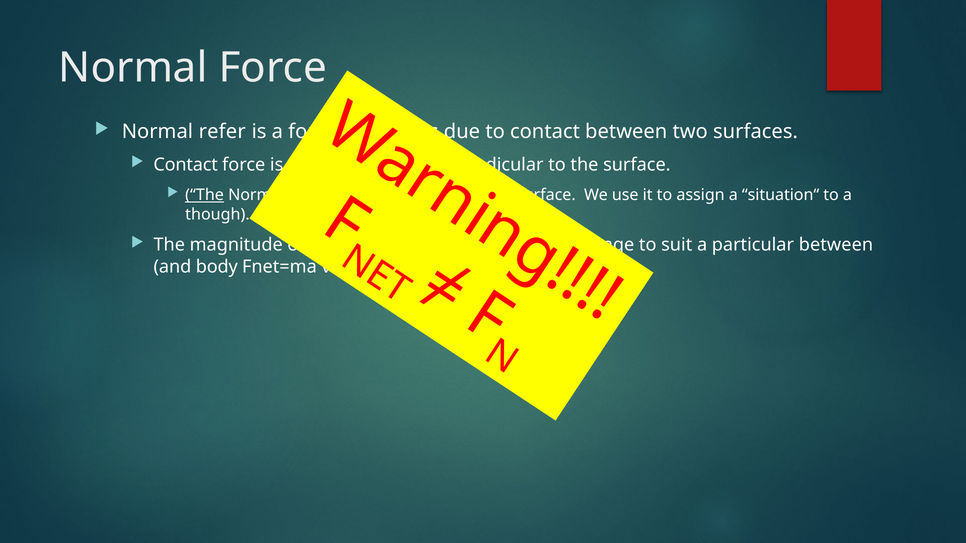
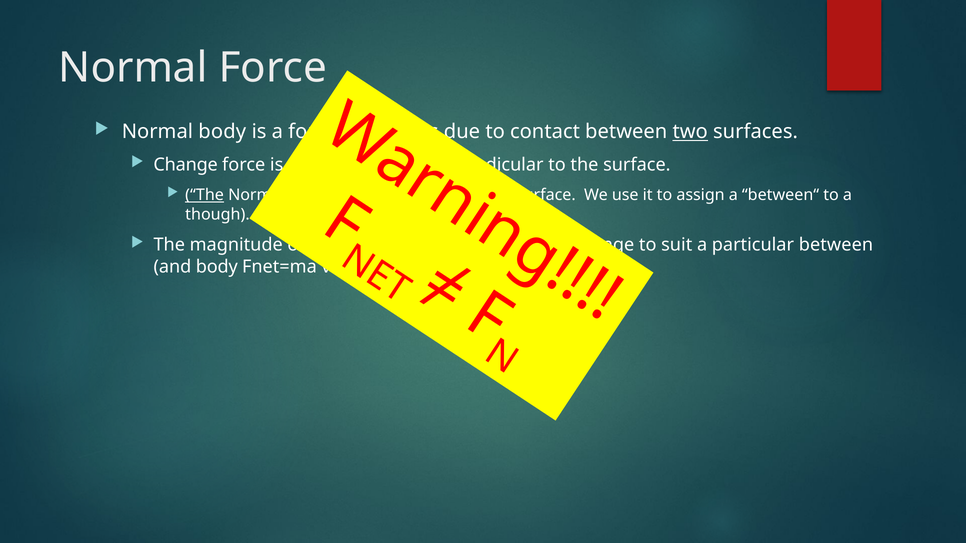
Normal refer: refer -> body
two underline: none -> present
Contact at (186, 165): Contact -> Change
situation“: situation“ -> between“
